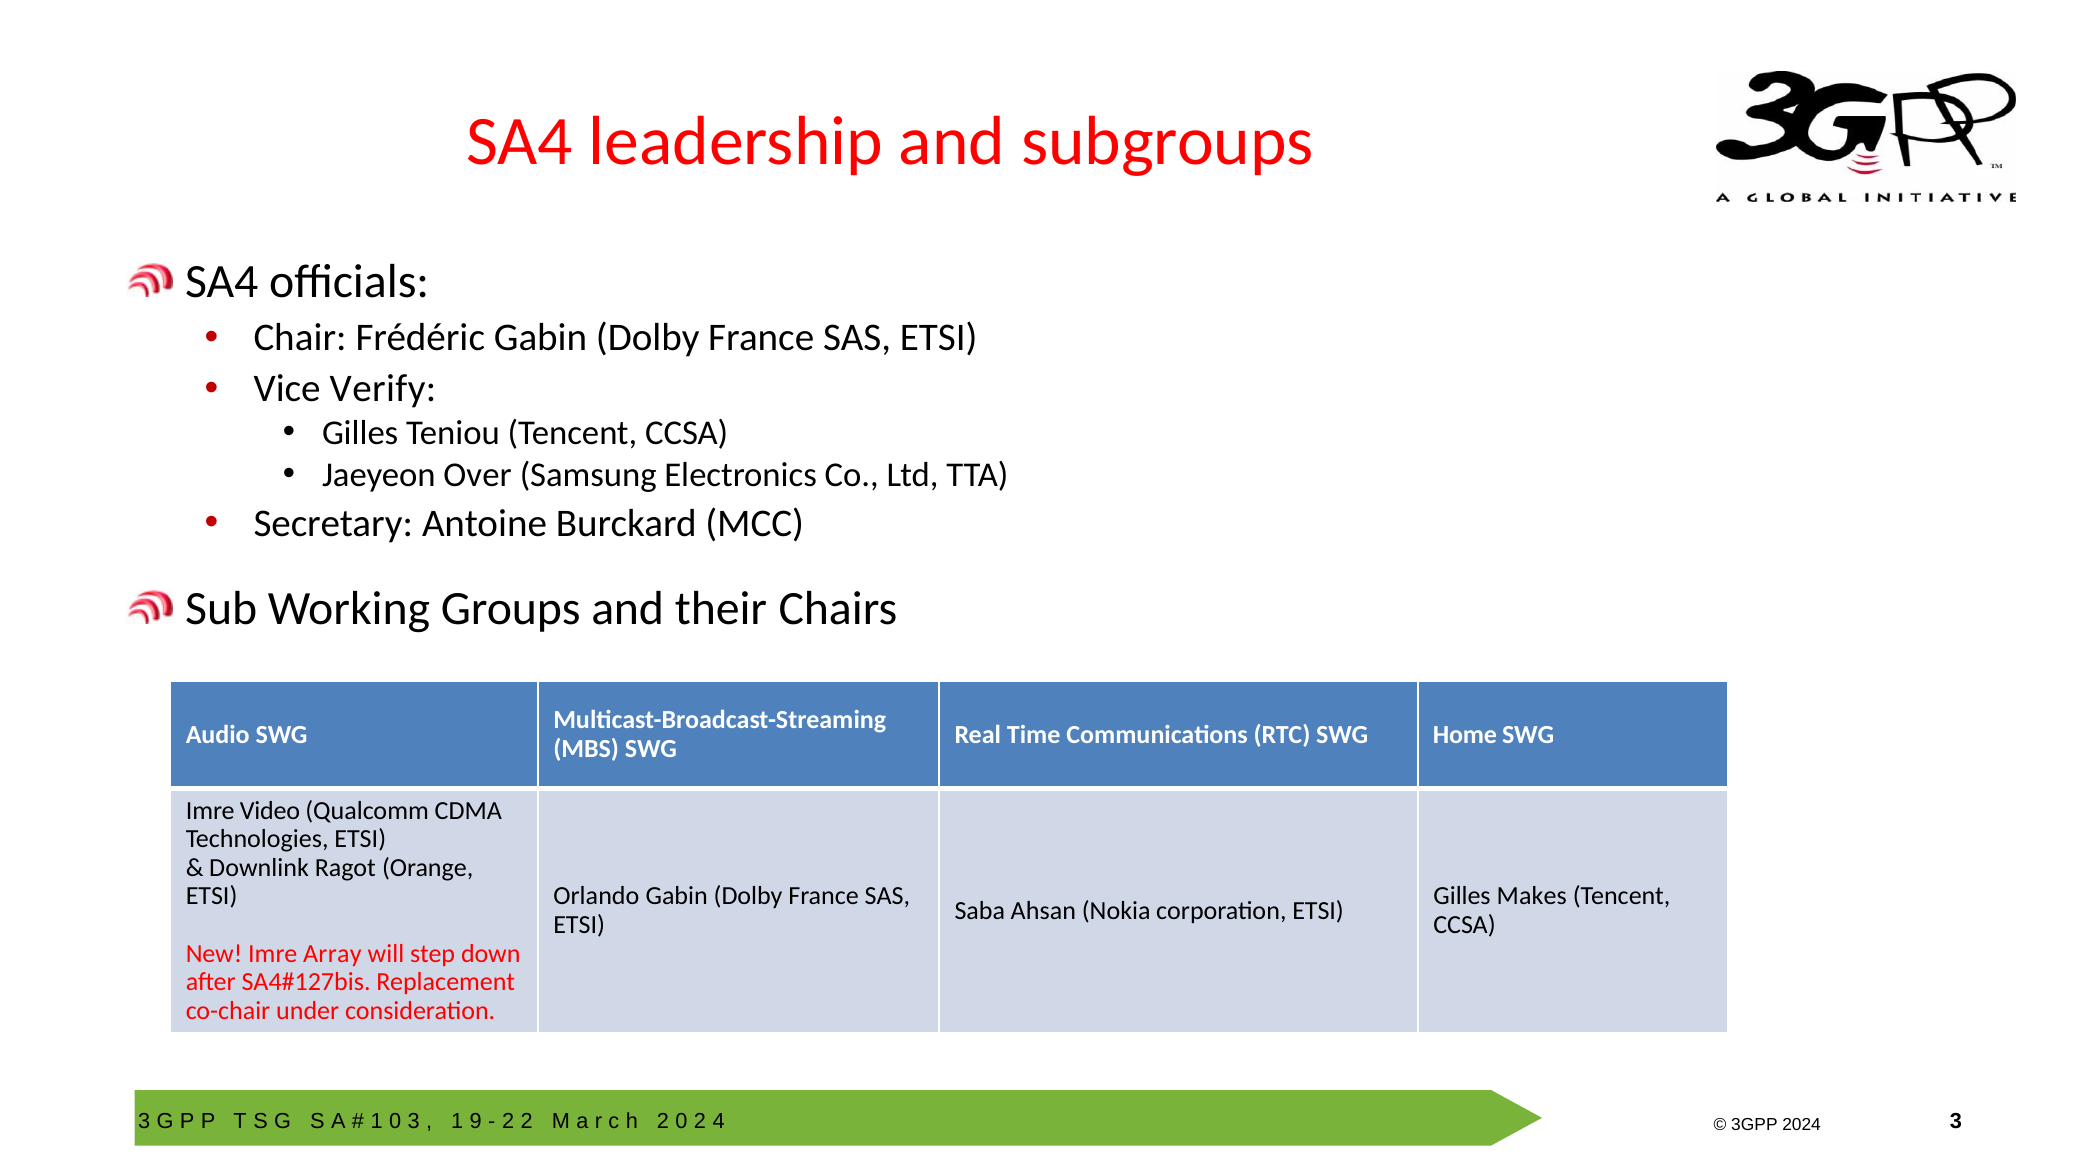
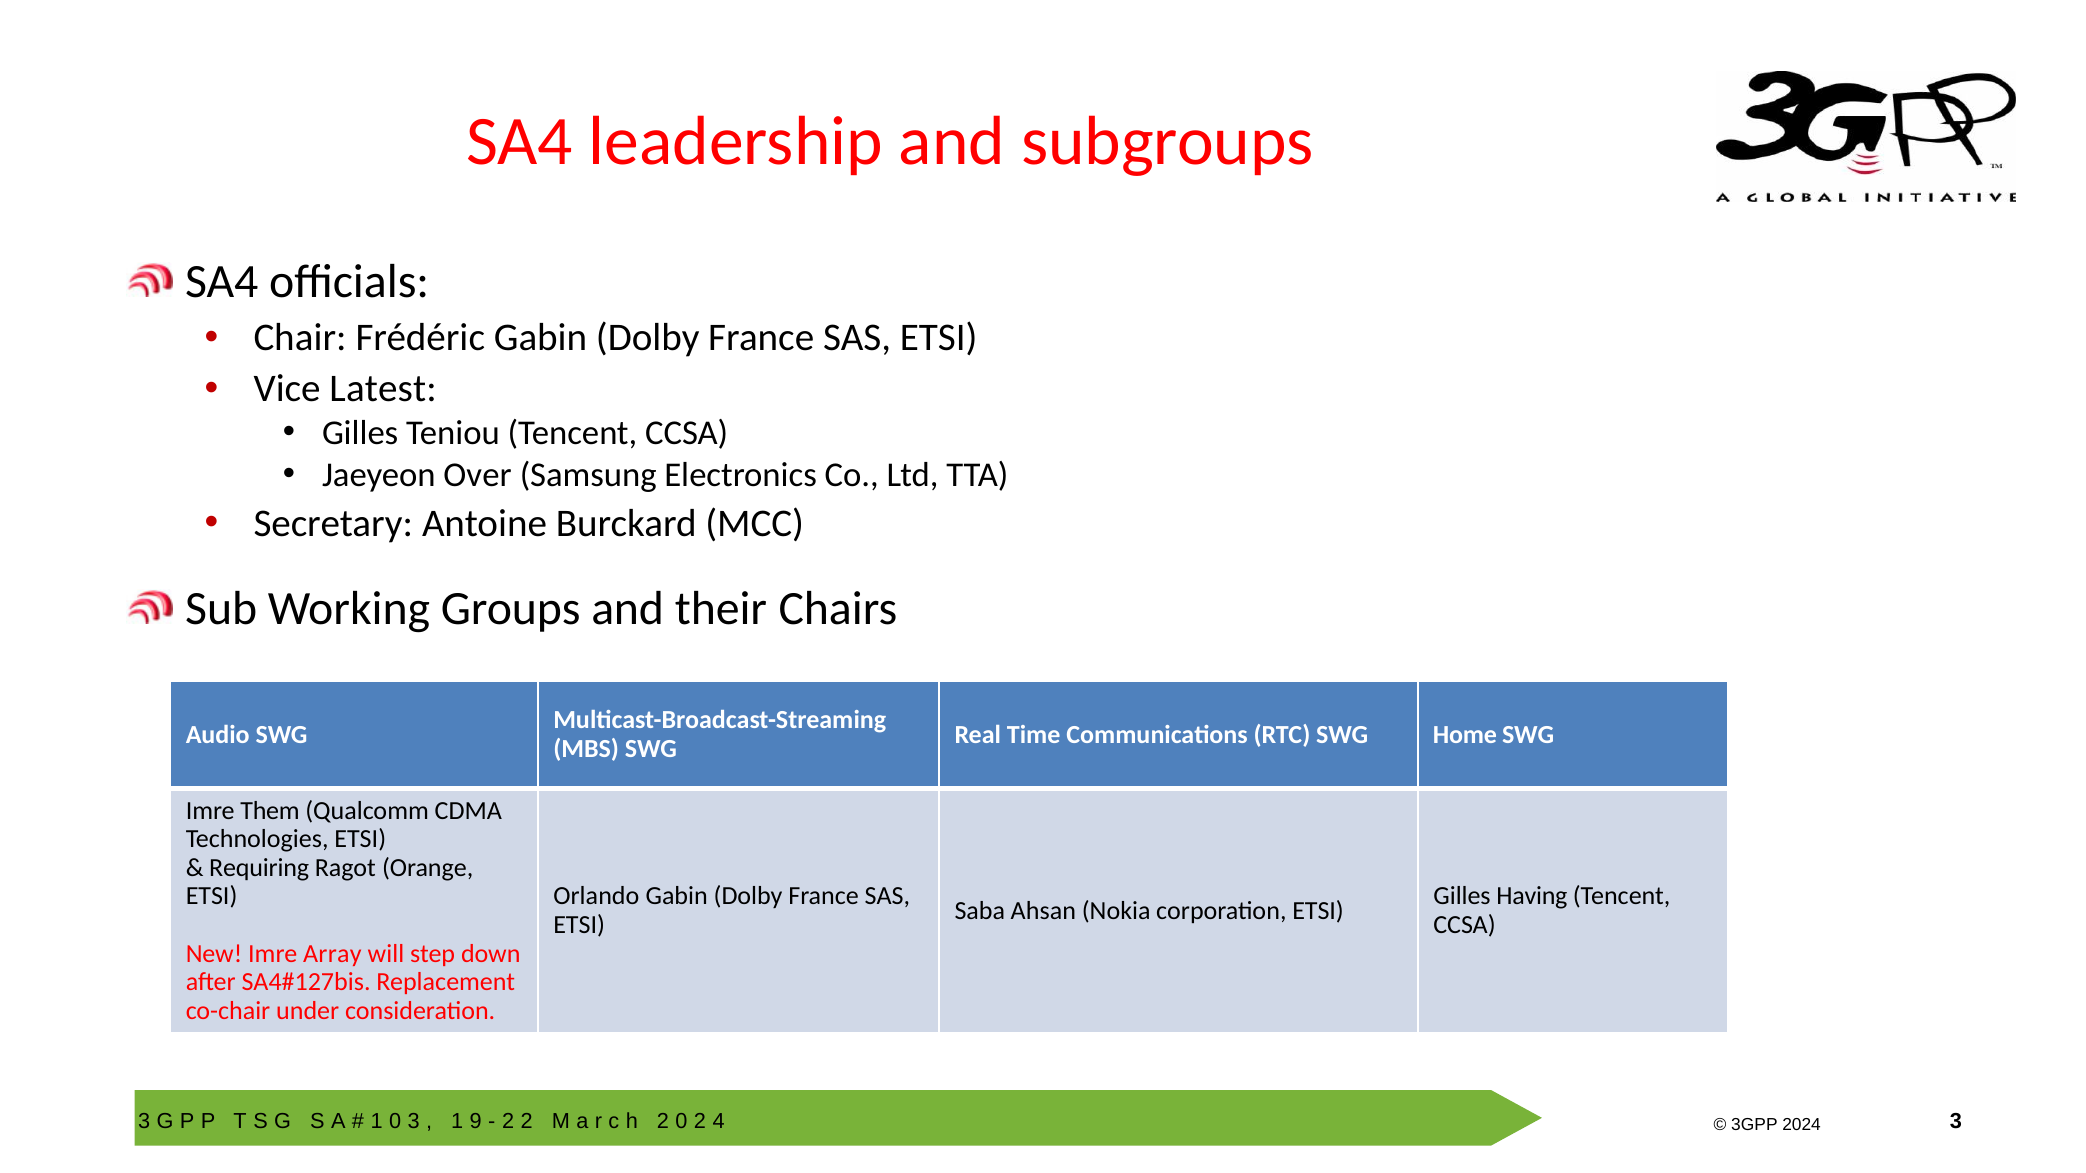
Verify: Verify -> Latest
Video: Video -> Them
Downlink: Downlink -> Requiring
Makes: Makes -> Having
